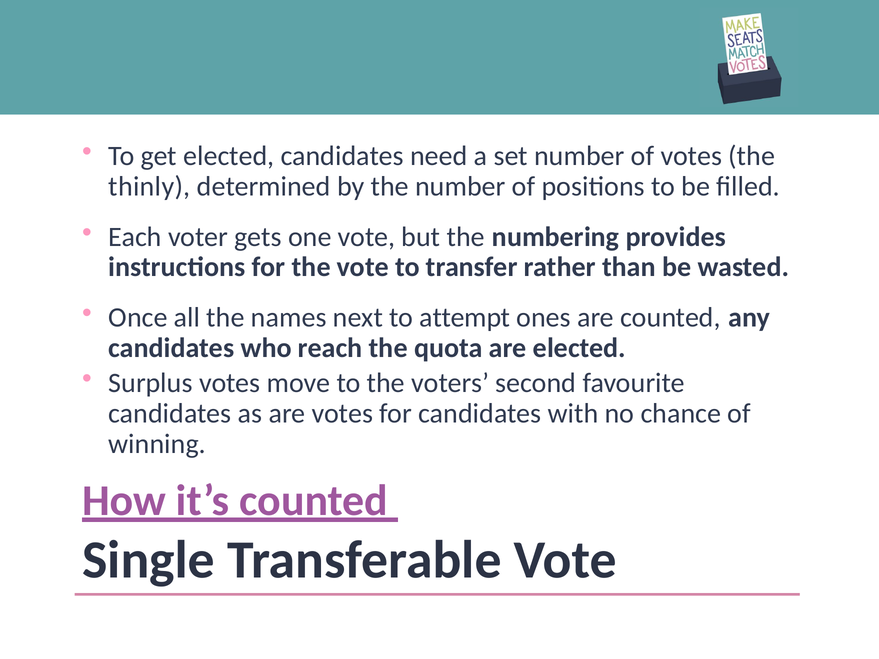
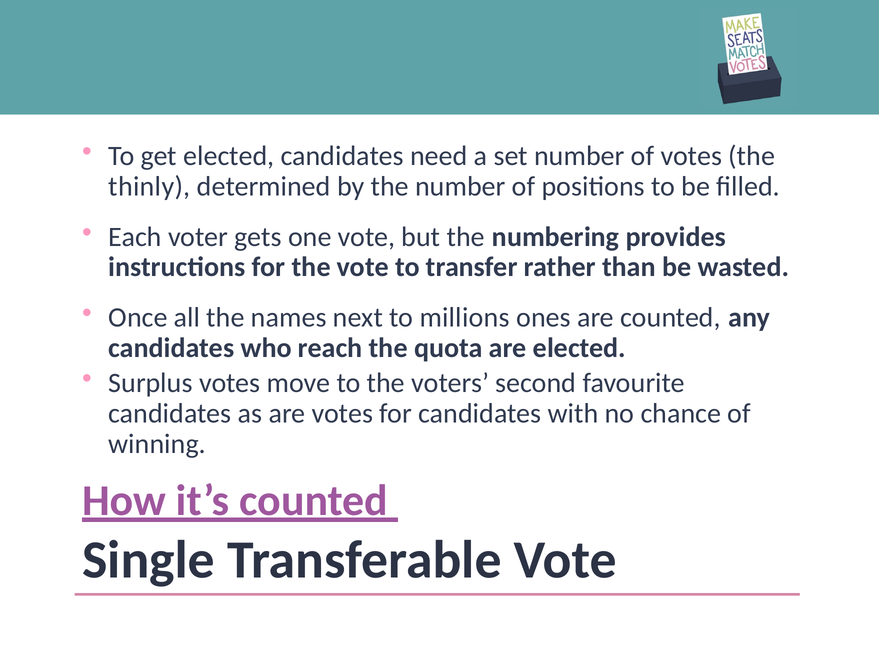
attempt: attempt -> millions
